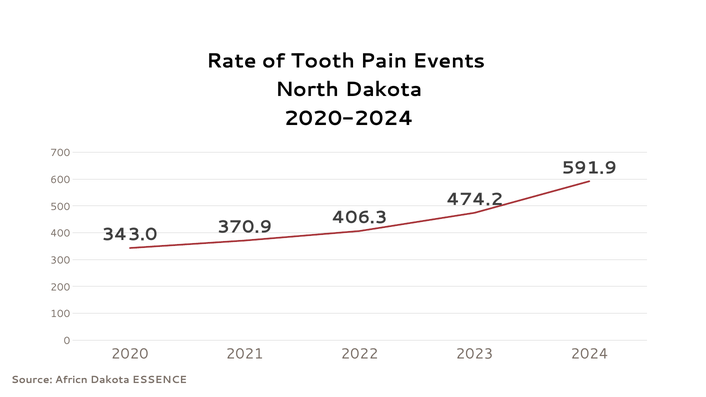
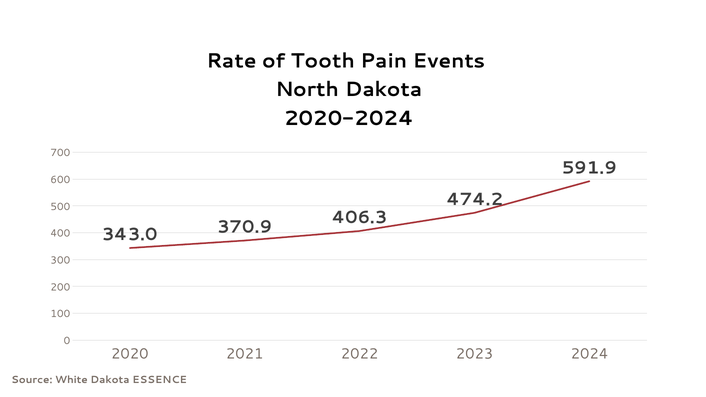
Africn: Africn -> White
